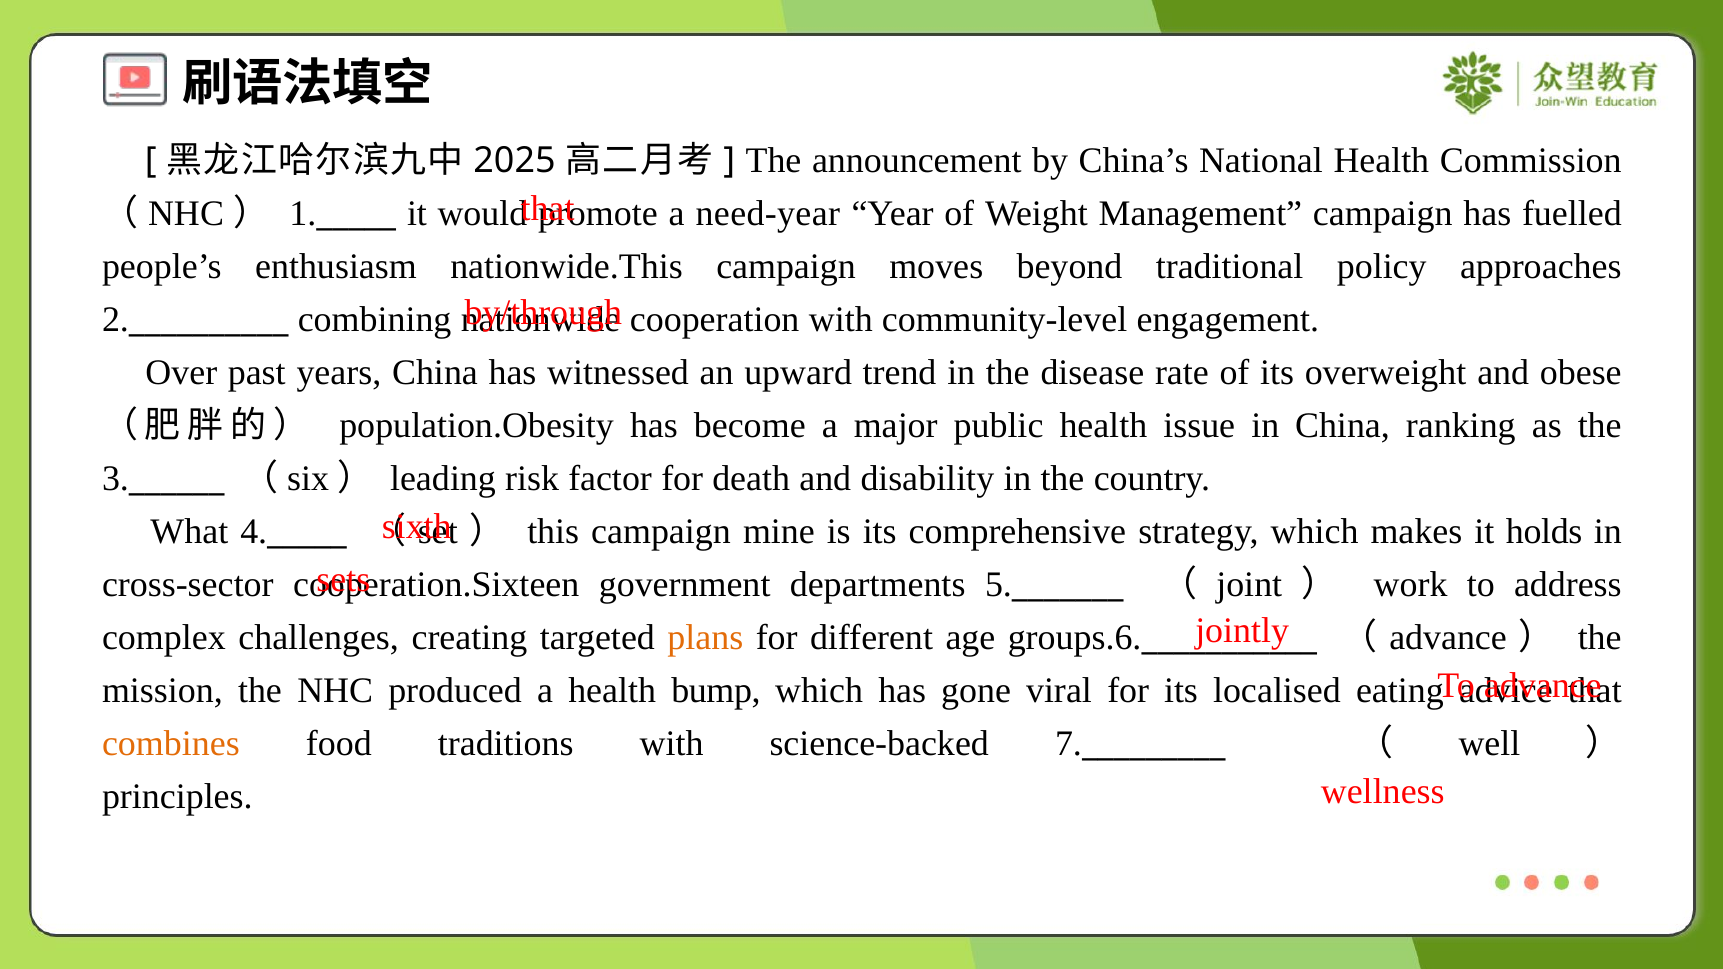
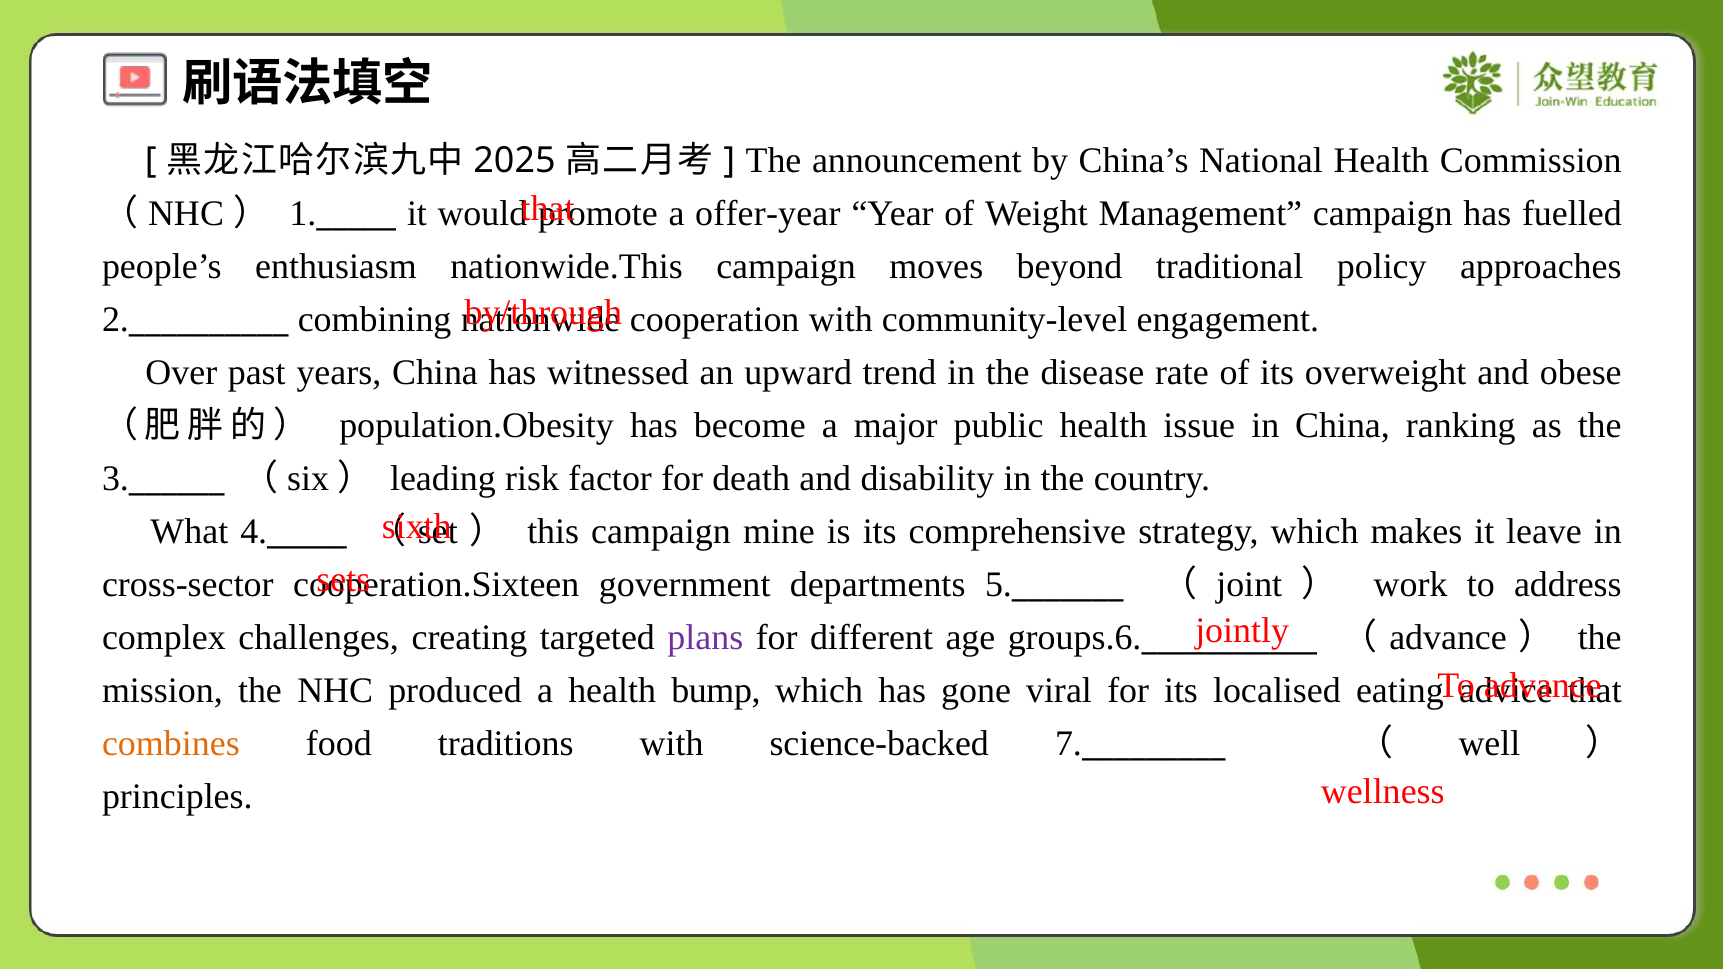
need-year: need-year -> offer-year
holds: holds -> leave
plans colour: orange -> purple
